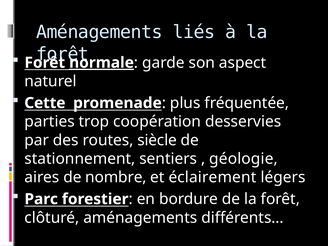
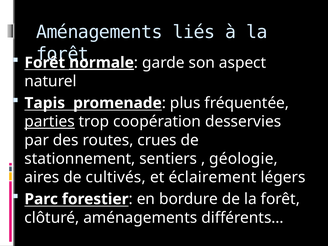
Cette: Cette -> Tapis
parties underline: none -> present
siècle: siècle -> crues
nombre: nombre -> cultivés
